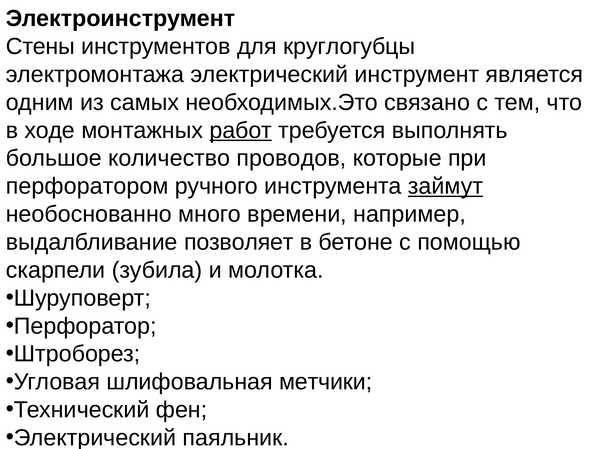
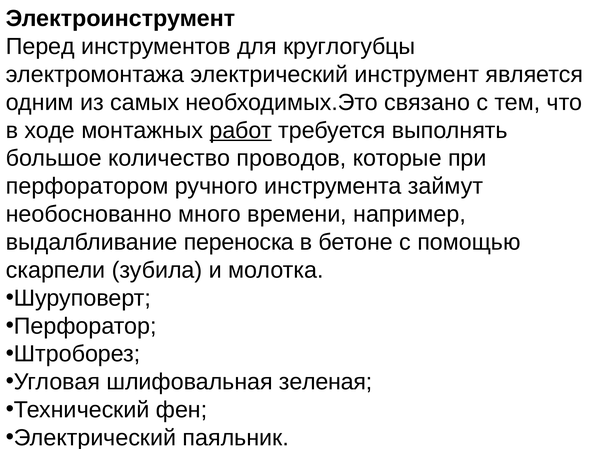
Стены: Стены -> Перед
займут underline: present -> none
позволяет: позволяет -> переноска
метчики: метчики -> зеленая
